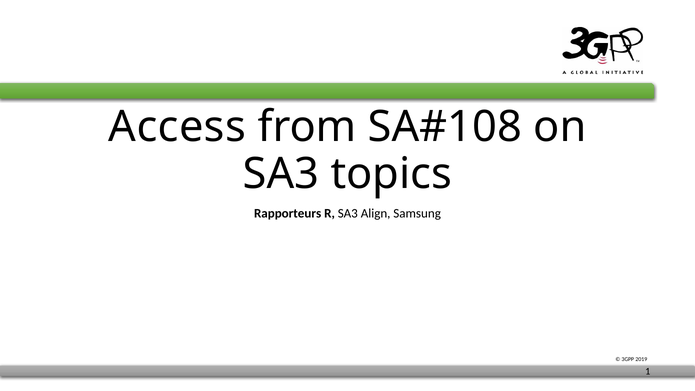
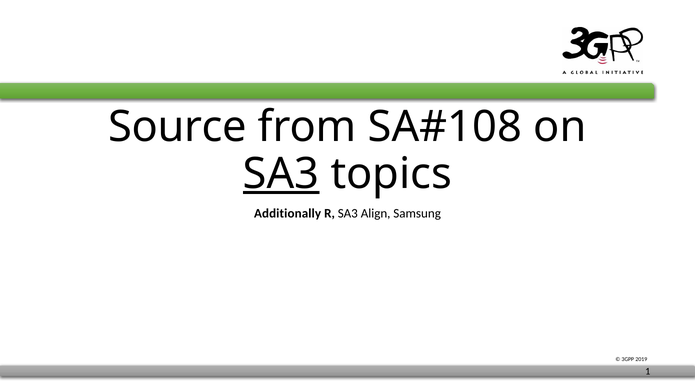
Access: Access -> Source
SA3 at (281, 174) underline: none -> present
Rapporteurs: Rapporteurs -> Additionally
